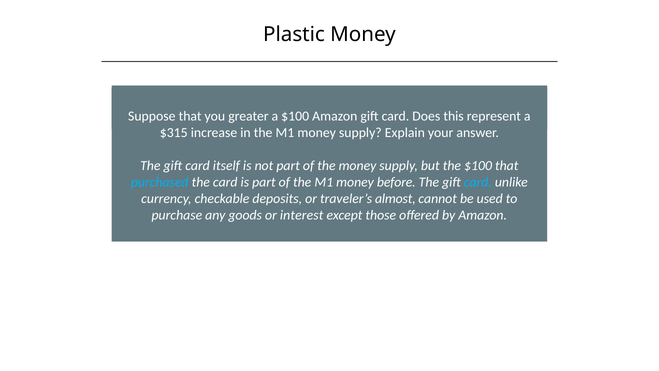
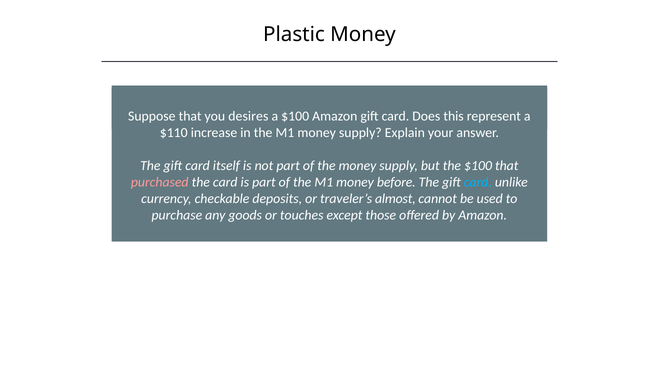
greater: greater -> desires
$315: $315 -> $110
purchased colour: light blue -> pink
interest: interest -> touches
